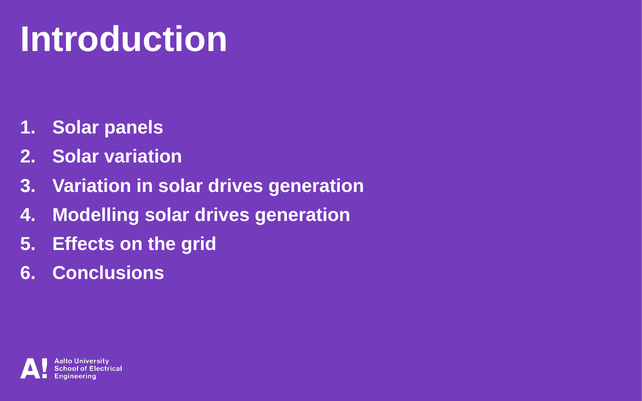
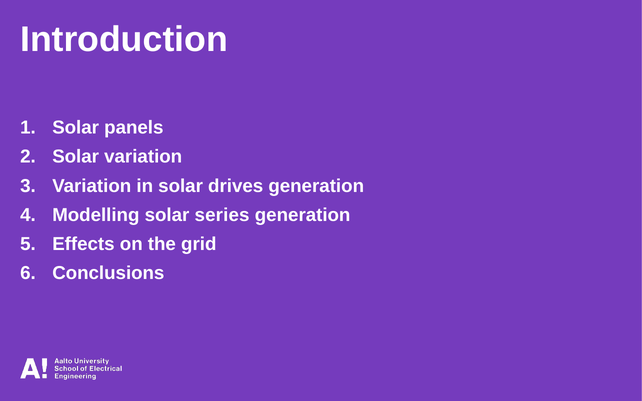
Modelling solar drives: drives -> series
